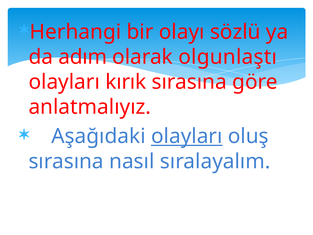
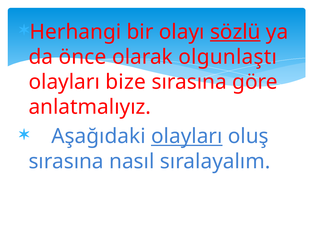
sözlü underline: none -> present
adım: adım -> önce
kırık: kırık -> bize
